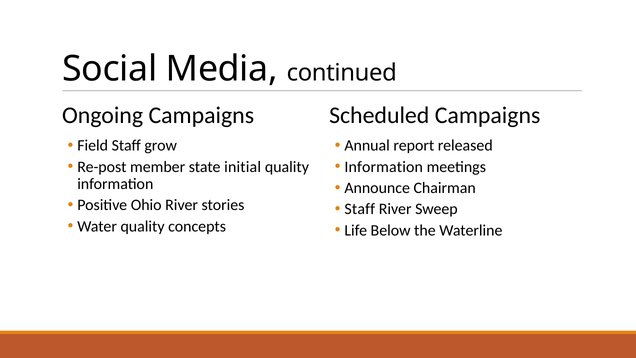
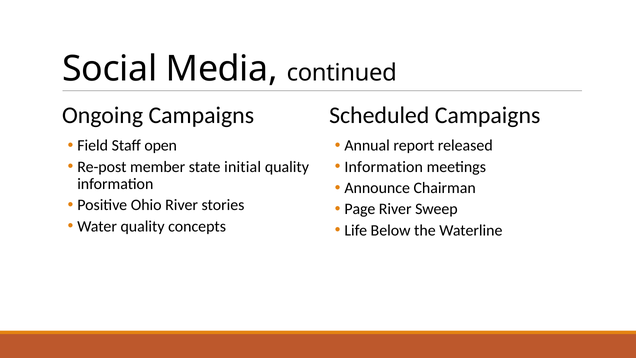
grow: grow -> open
Staff at (360, 209): Staff -> Page
